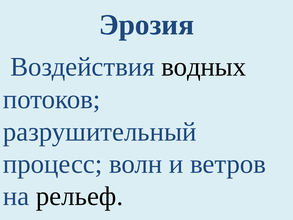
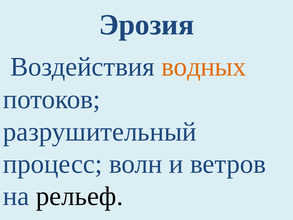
водных colour: black -> orange
